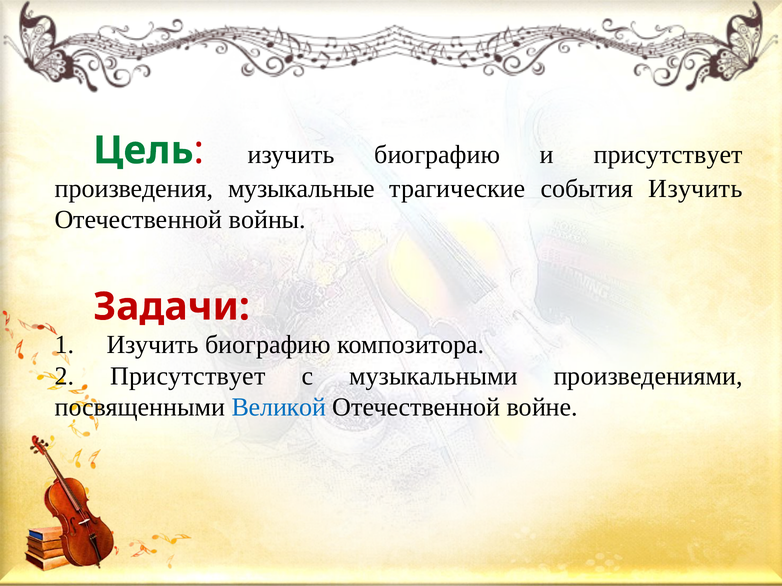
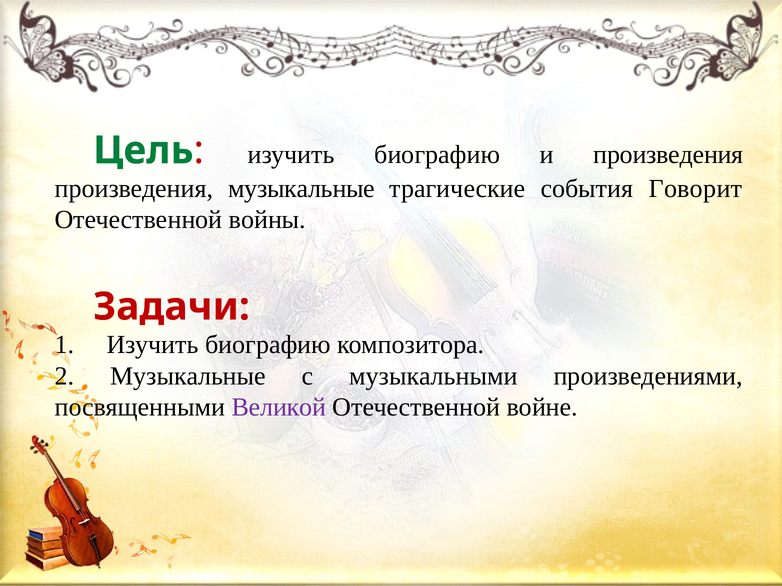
и присутствует: присутствует -> произведения
события Изучить: Изучить -> Говорит
2 Присутствует: Присутствует -> Музыкальные
Великой colour: blue -> purple
